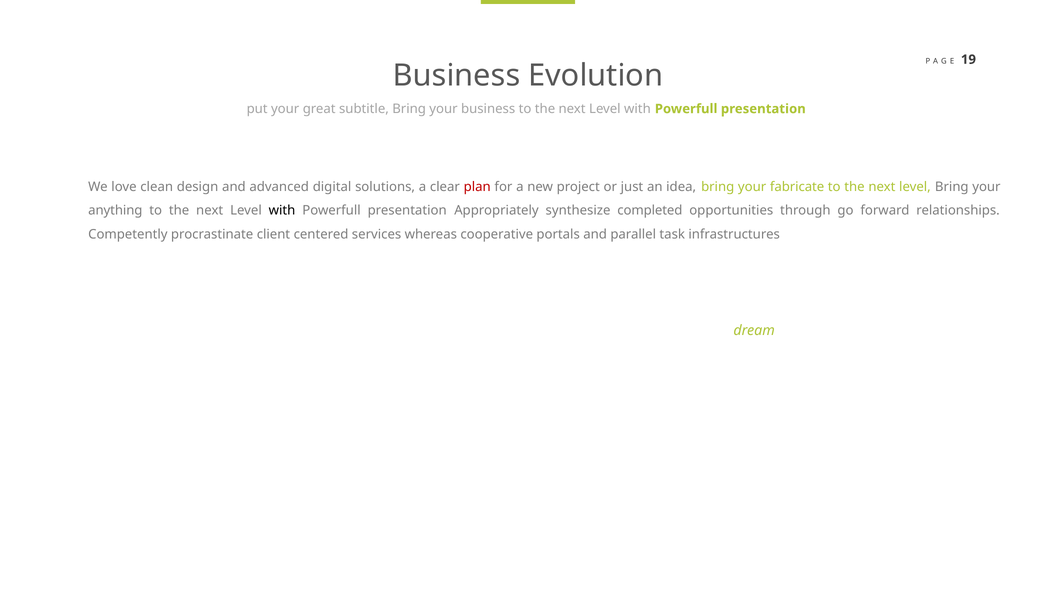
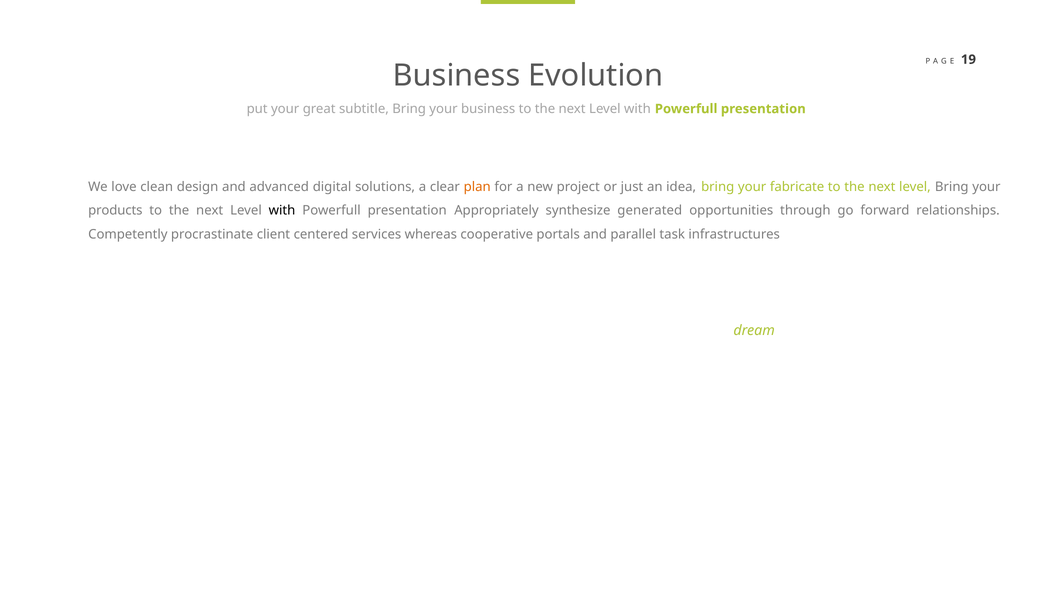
plan colour: red -> orange
anything: anything -> products
completed: completed -> generated
